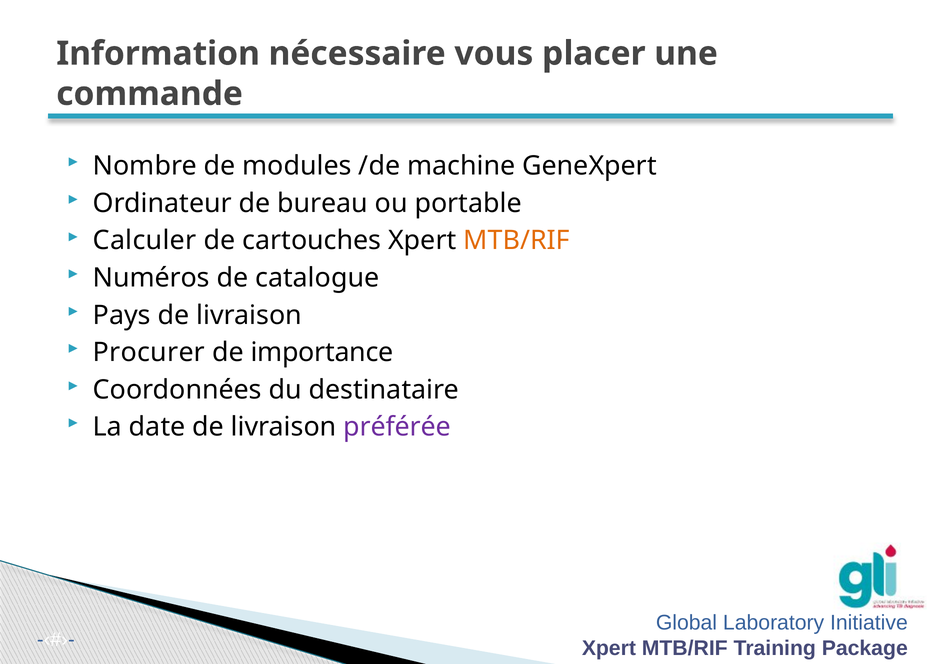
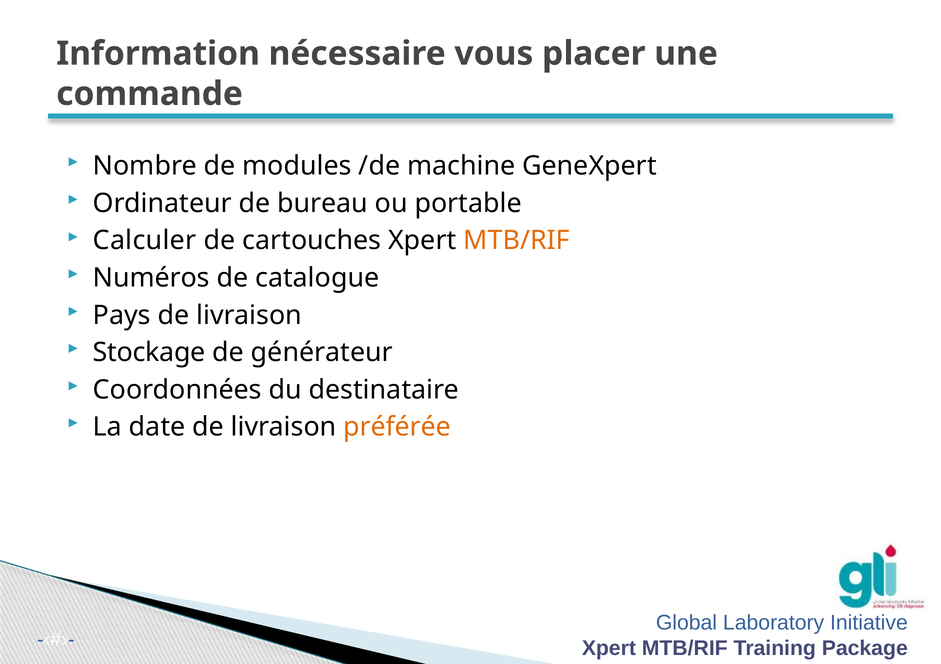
Procurer: Procurer -> Stockage
importance: importance -> générateur
préférée colour: purple -> orange
